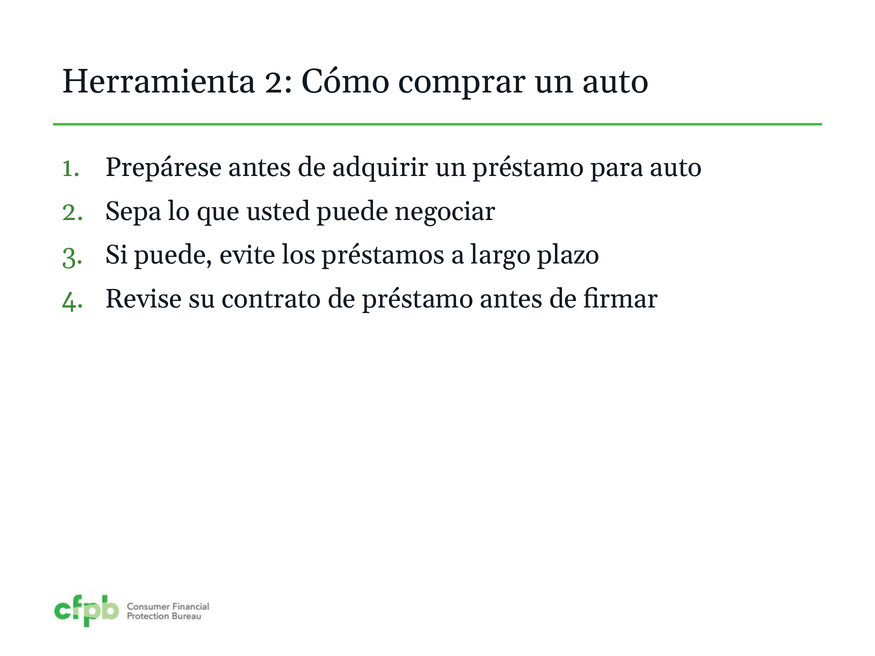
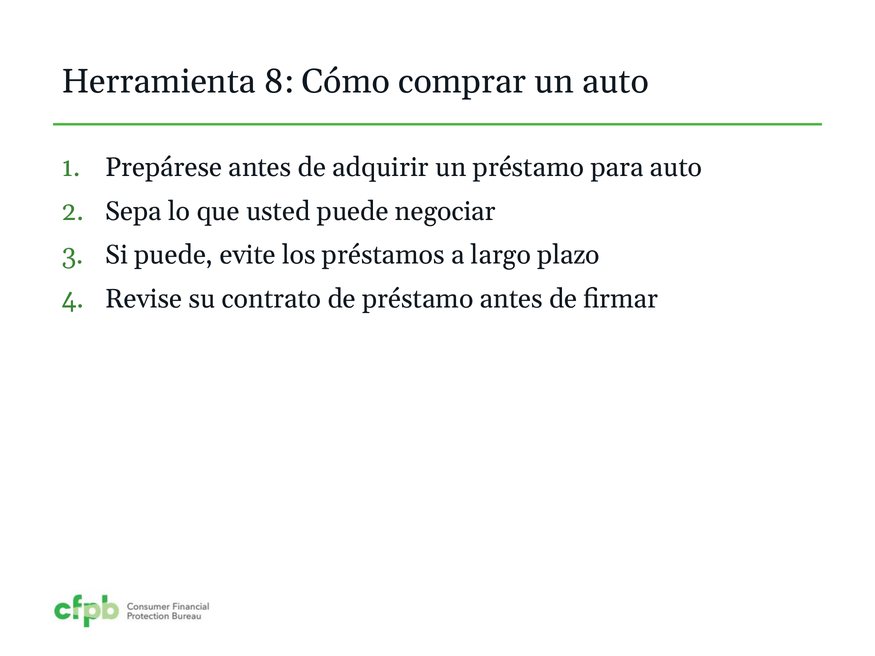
Herramienta 2: 2 -> 8
